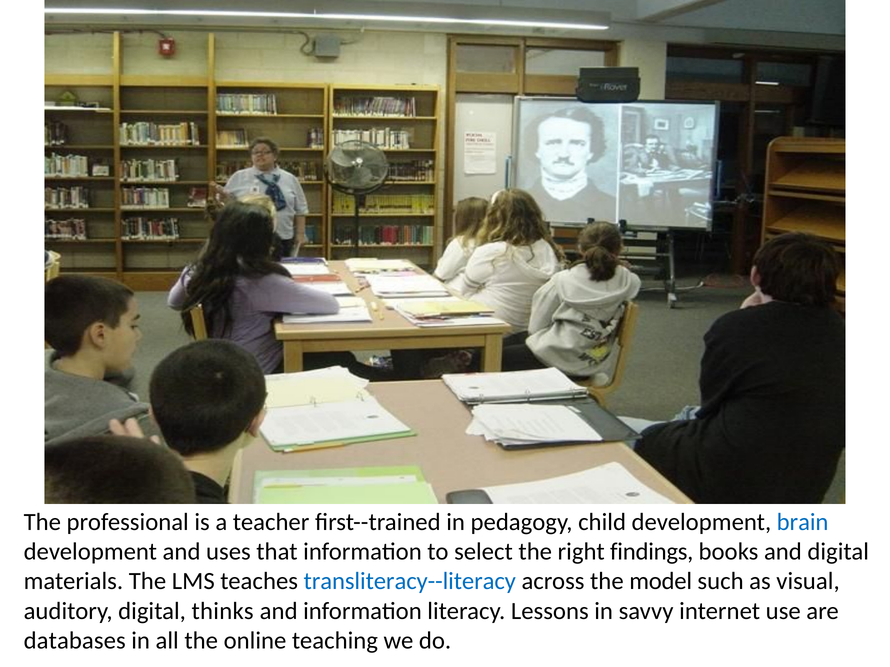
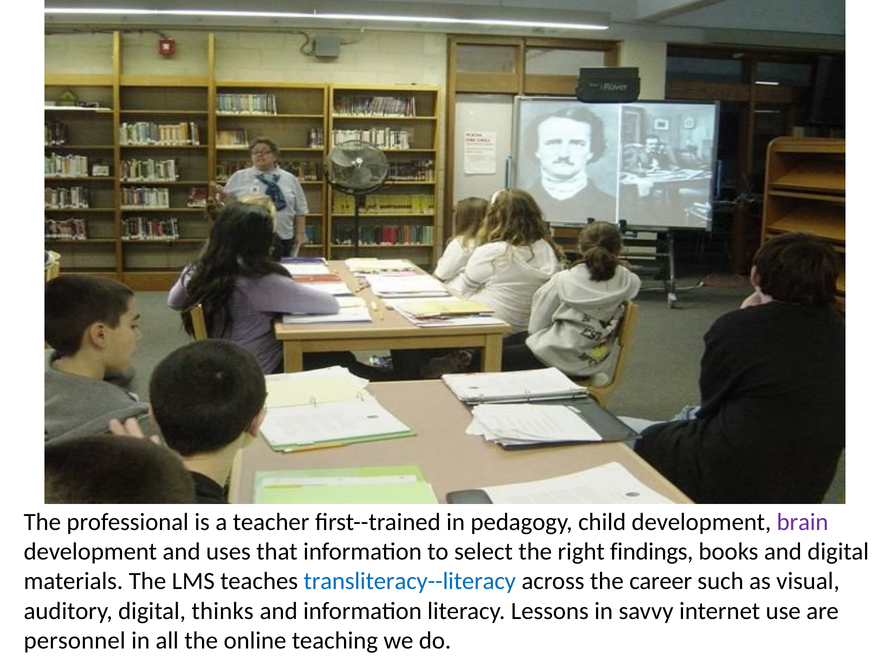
brain colour: blue -> purple
model: model -> career
databases: databases -> personnel
